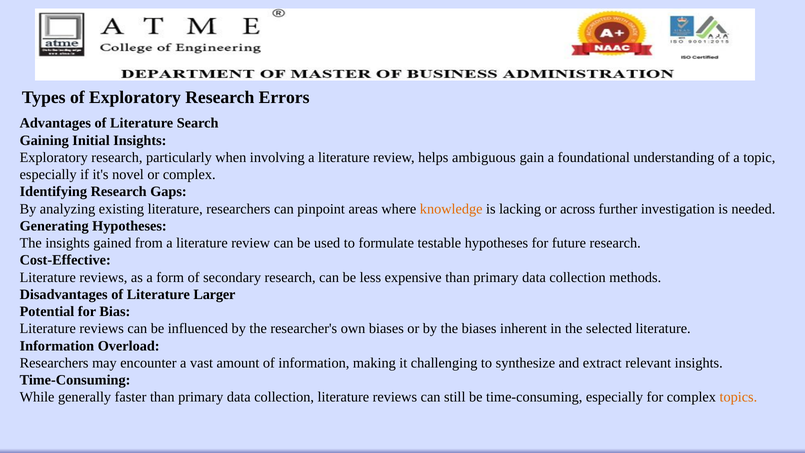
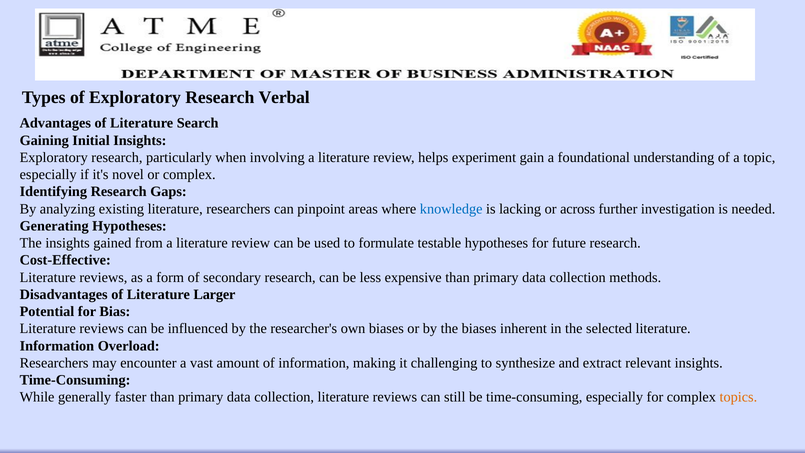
Errors: Errors -> Verbal
ambiguous: ambiguous -> experiment
knowledge colour: orange -> blue
